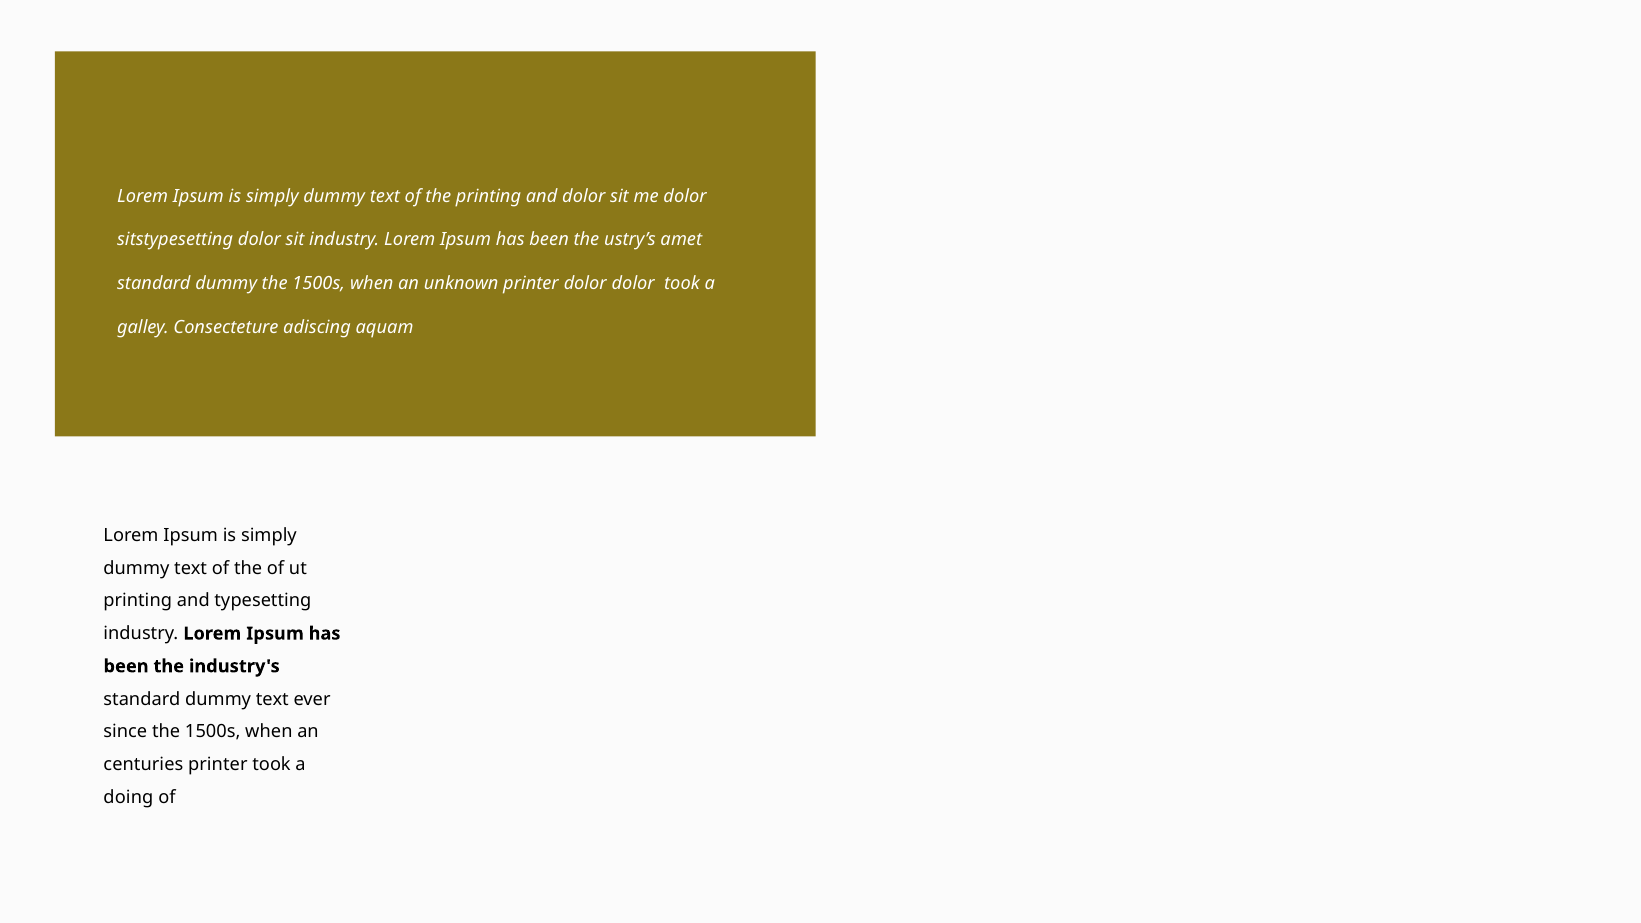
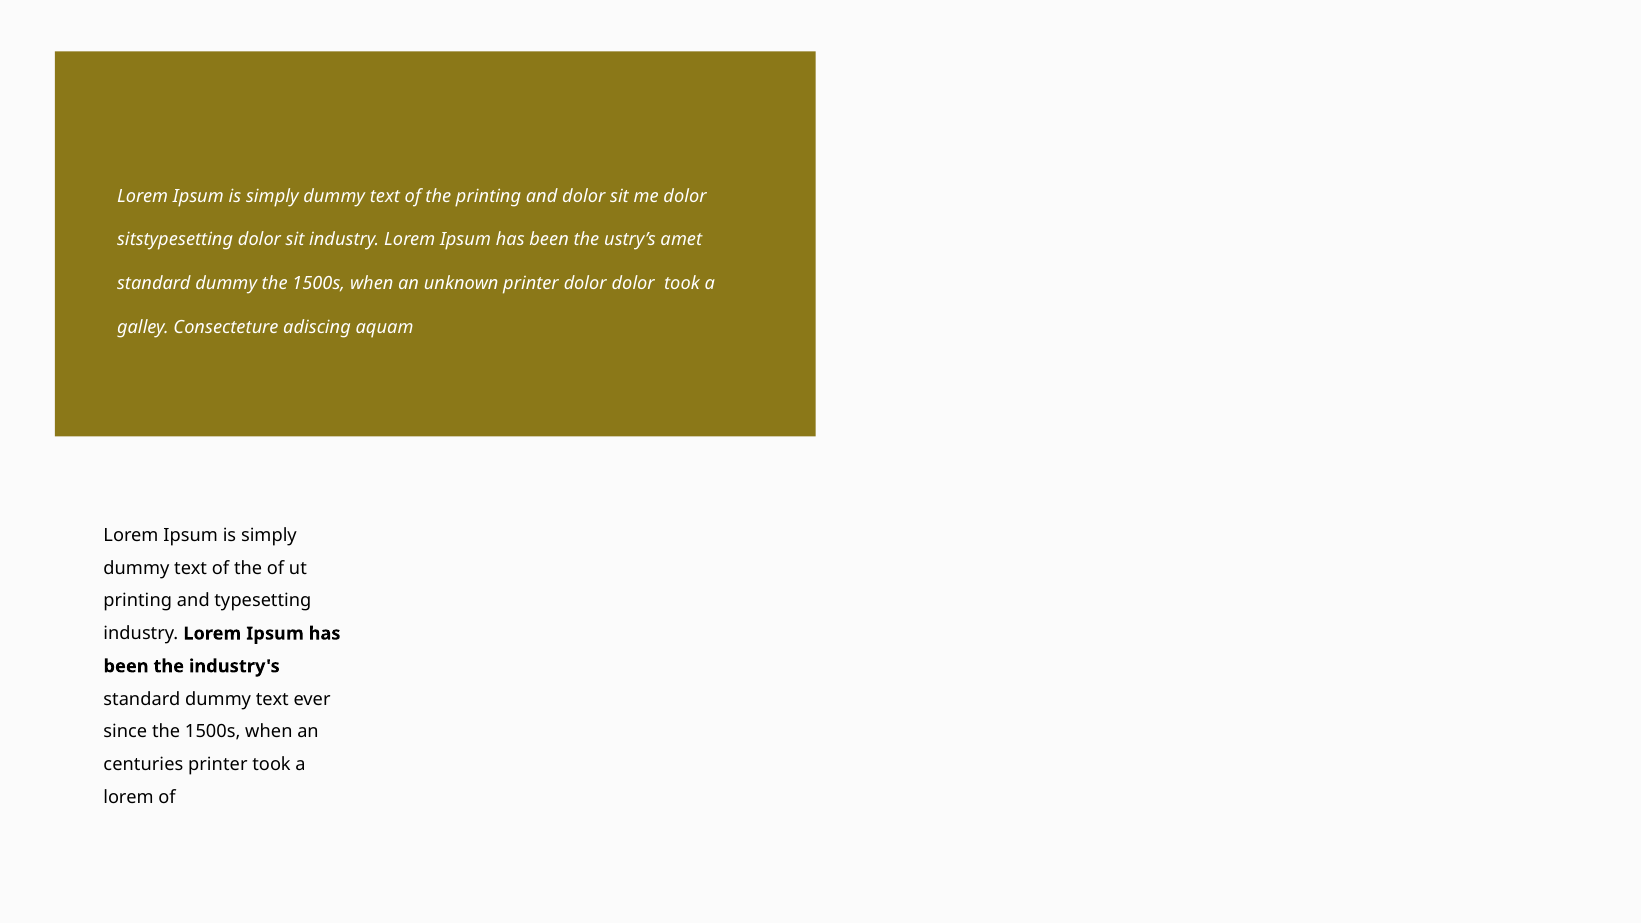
doing at (128, 797): doing -> lorem
